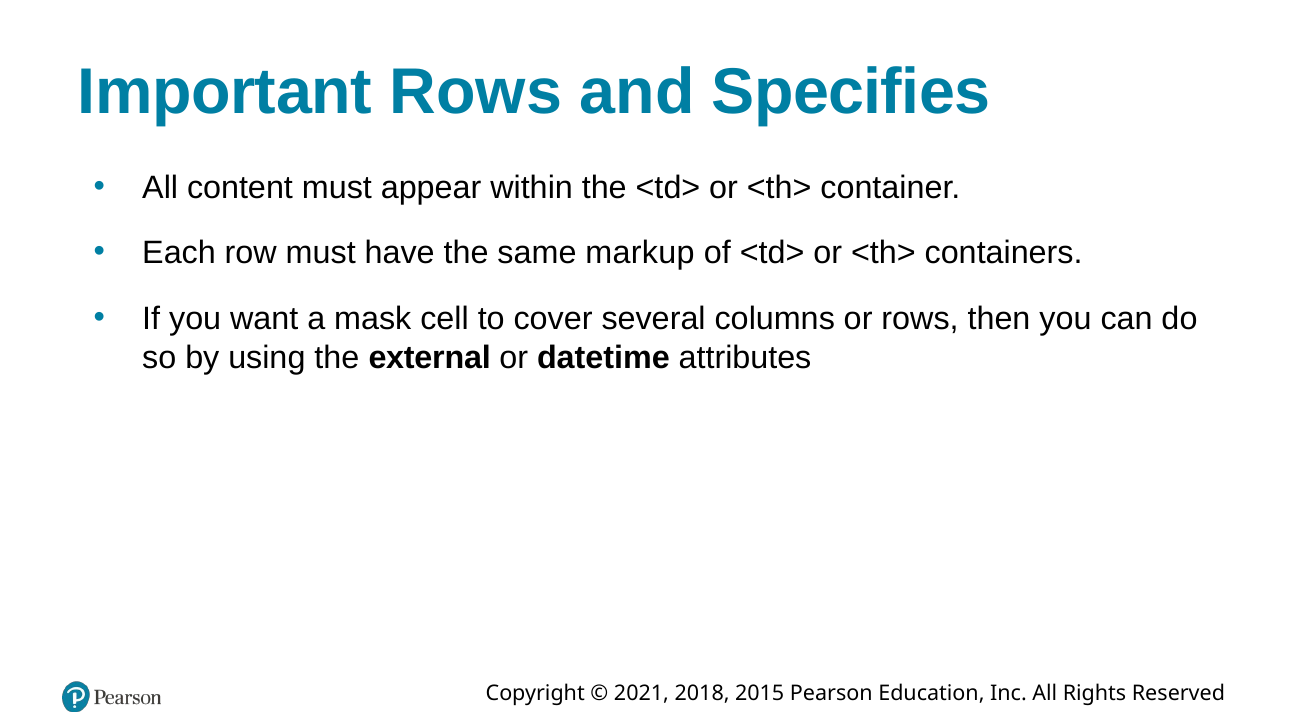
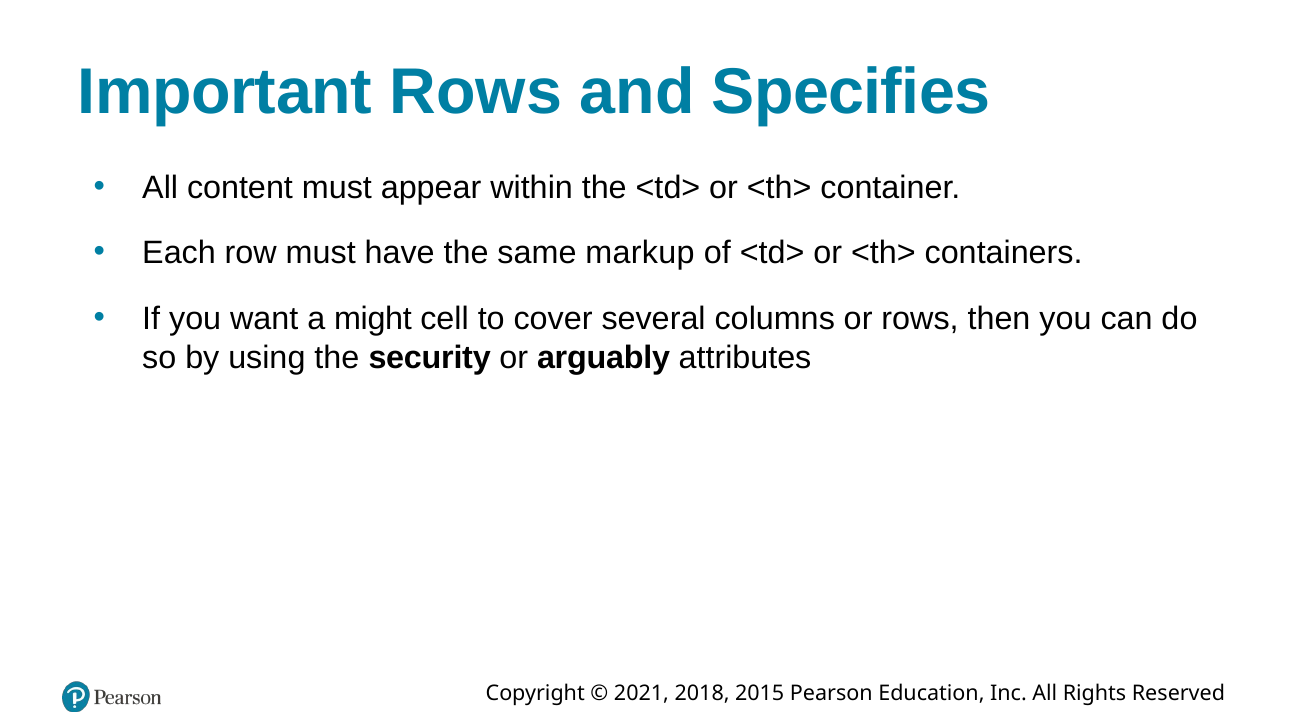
mask: mask -> might
external: external -> security
datetime: datetime -> arguably
